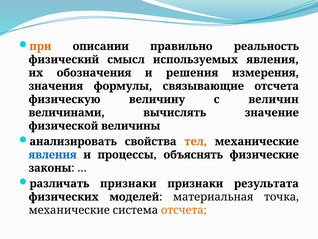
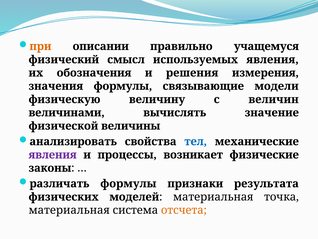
реальность: реальность -> учащемуся
связывающие отсчета: отсчета -> модели
тел colour: orange -> blue
явления at (53, 154) colour: blue -> purple
объяснять: объяснять -> возникает
различать признаки: признаки -> формулы
механические at (69, 210): механические -> материальная
